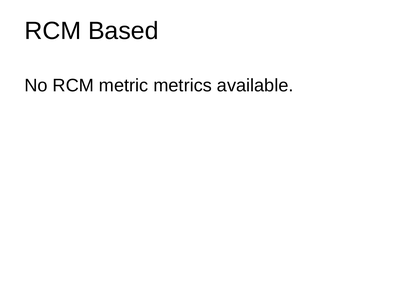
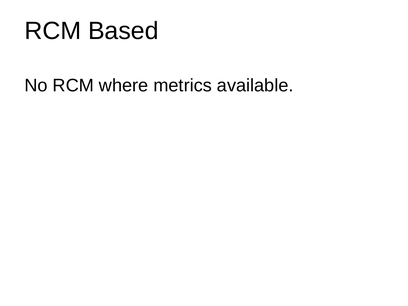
metric: metric -> where
